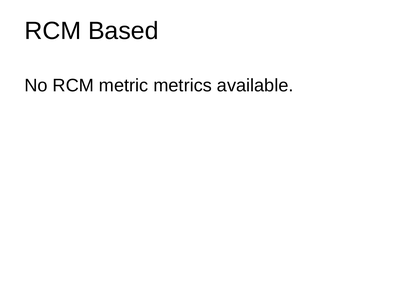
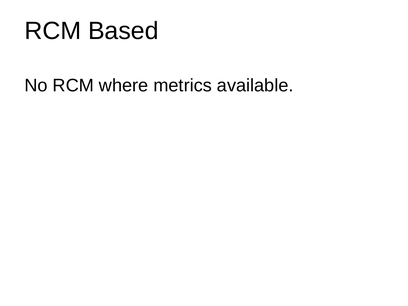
metric: metric -> where
